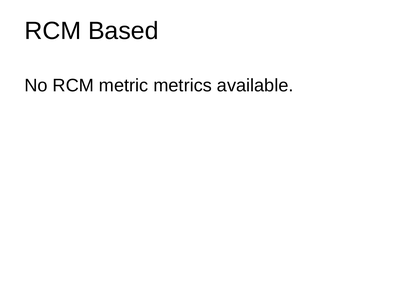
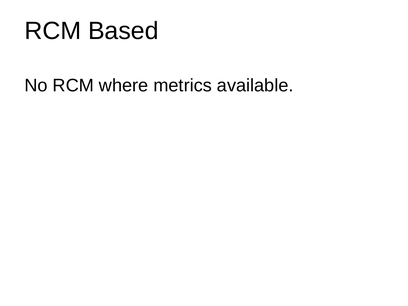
metric: metric -> where
